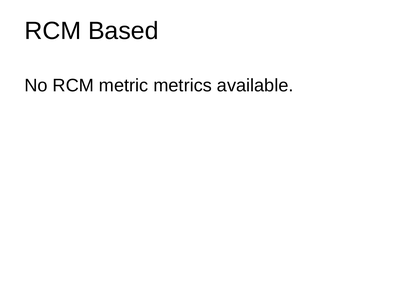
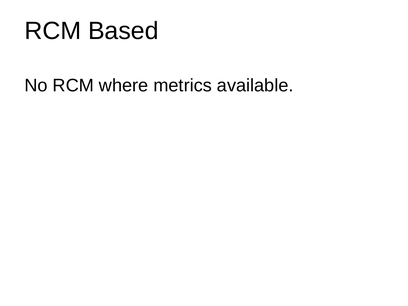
metric: metric -> where
